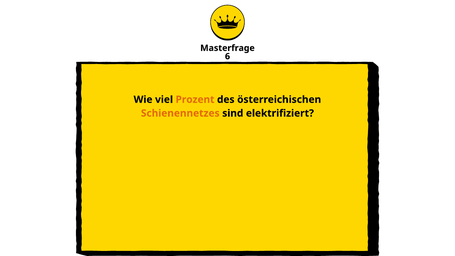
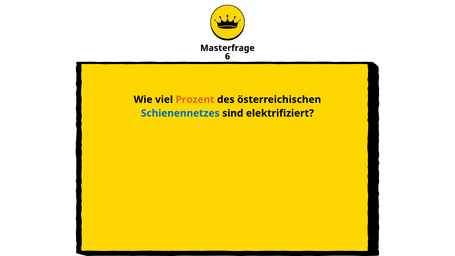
Schienennetzes colour: orange -> blue
